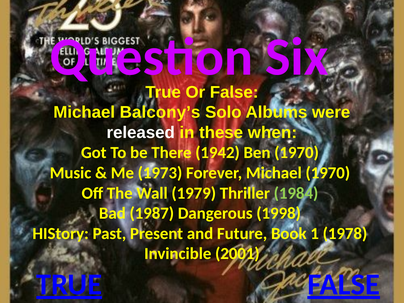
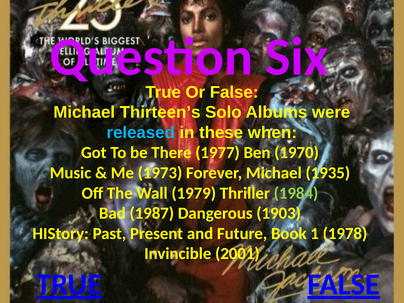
Balcony’s: Balcony’s -> Thirteen’s
released colour: white -> light blue
1942: 1942 -> 1977
Michael 1970: 1970 -> 1935
1998: 1998 -> 1903
